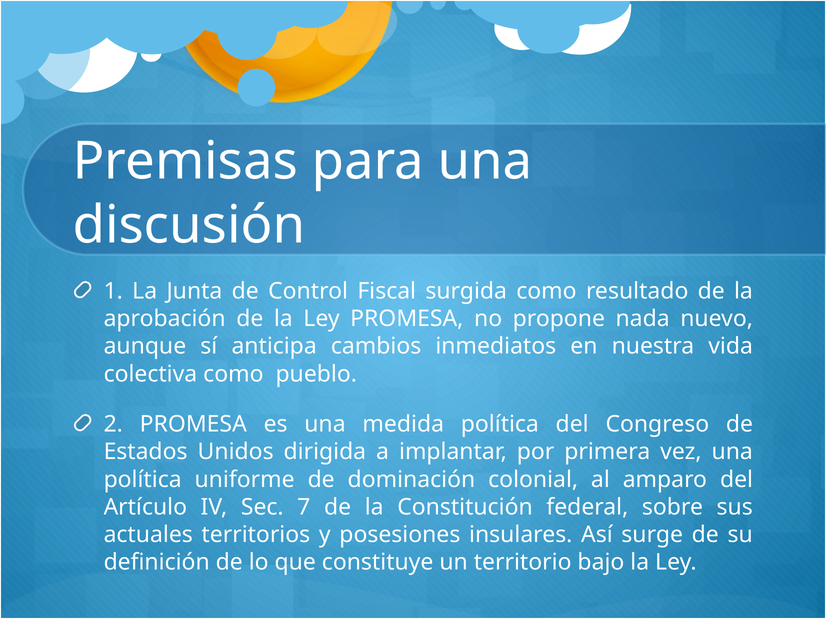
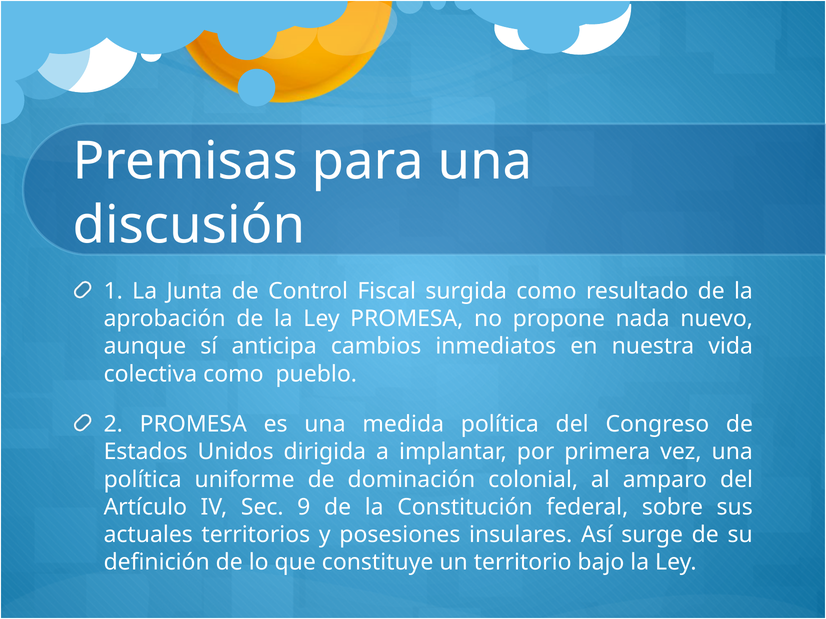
7: 7 -> 9
